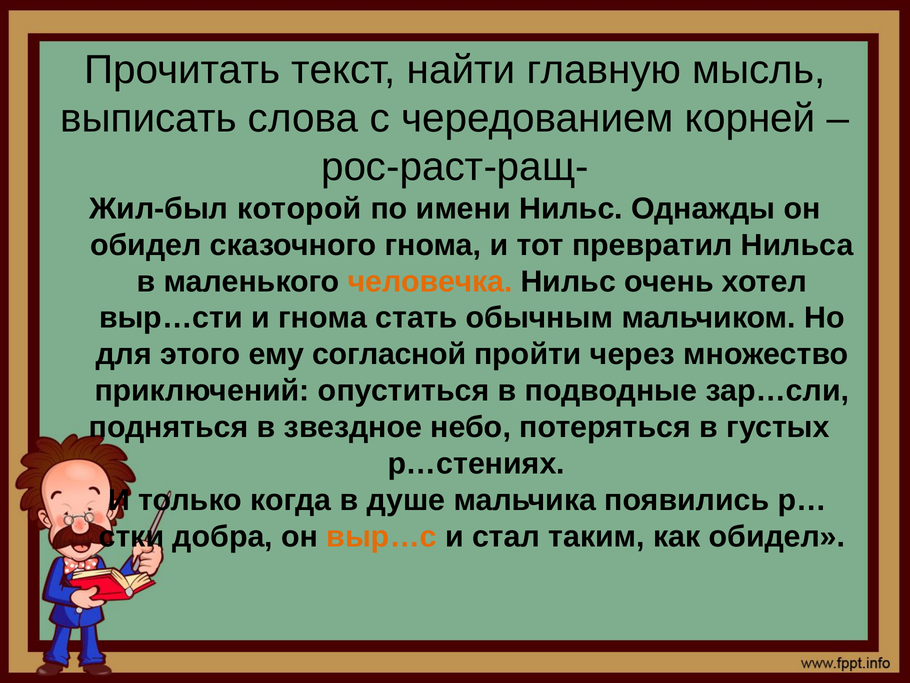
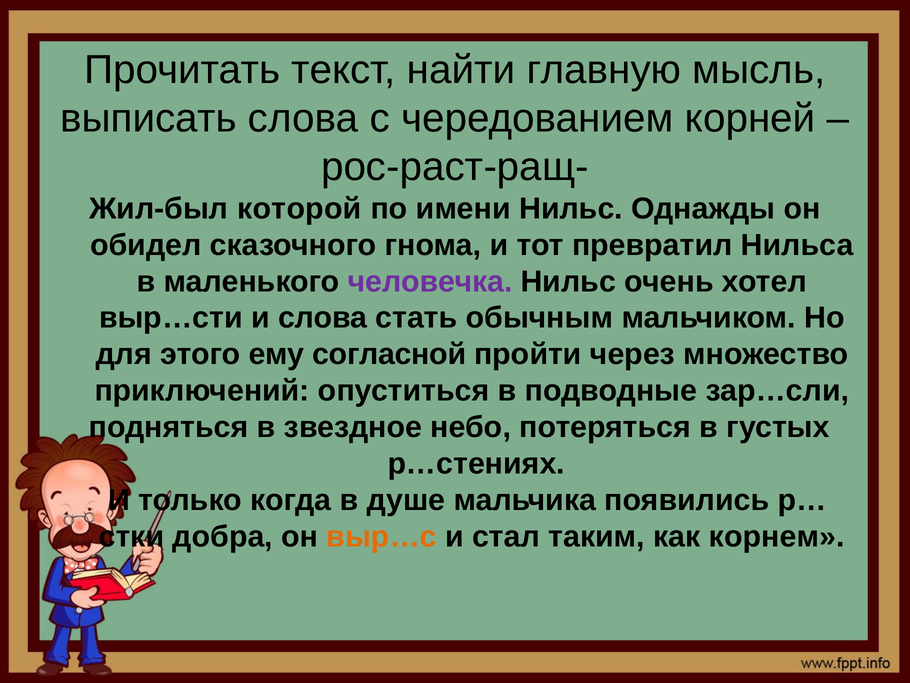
человечка colour: orange -> purple
и гнома: гнома -> слова
как обидел: обидел -> корнем
